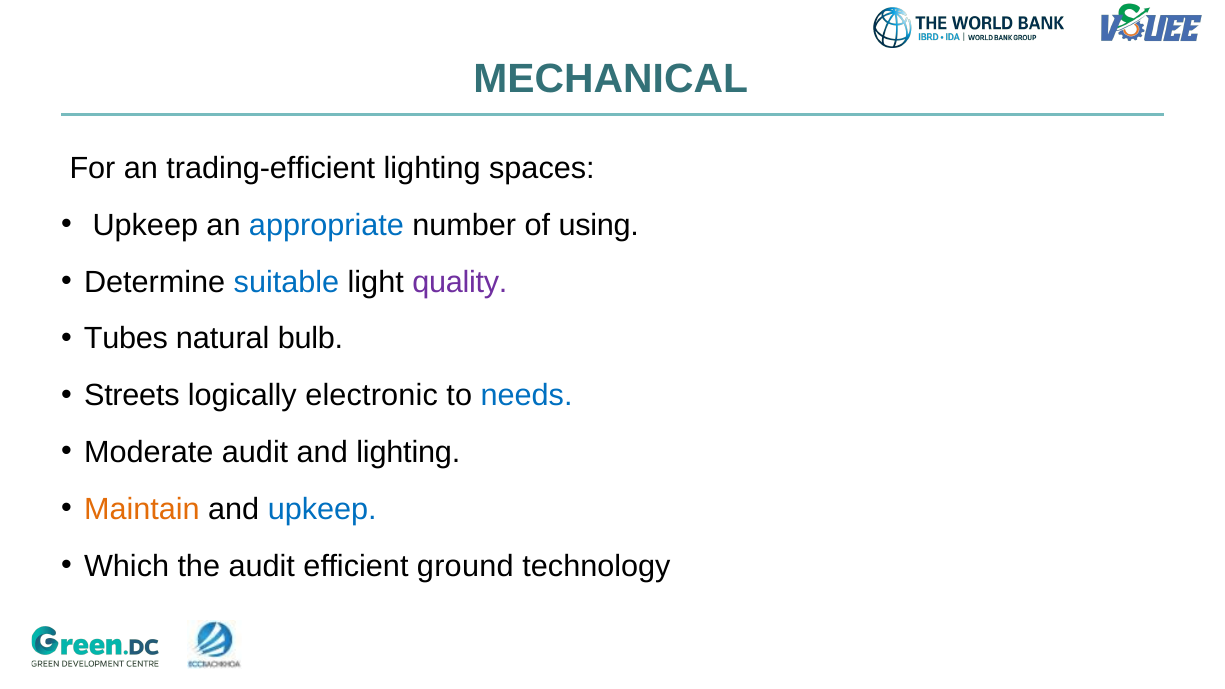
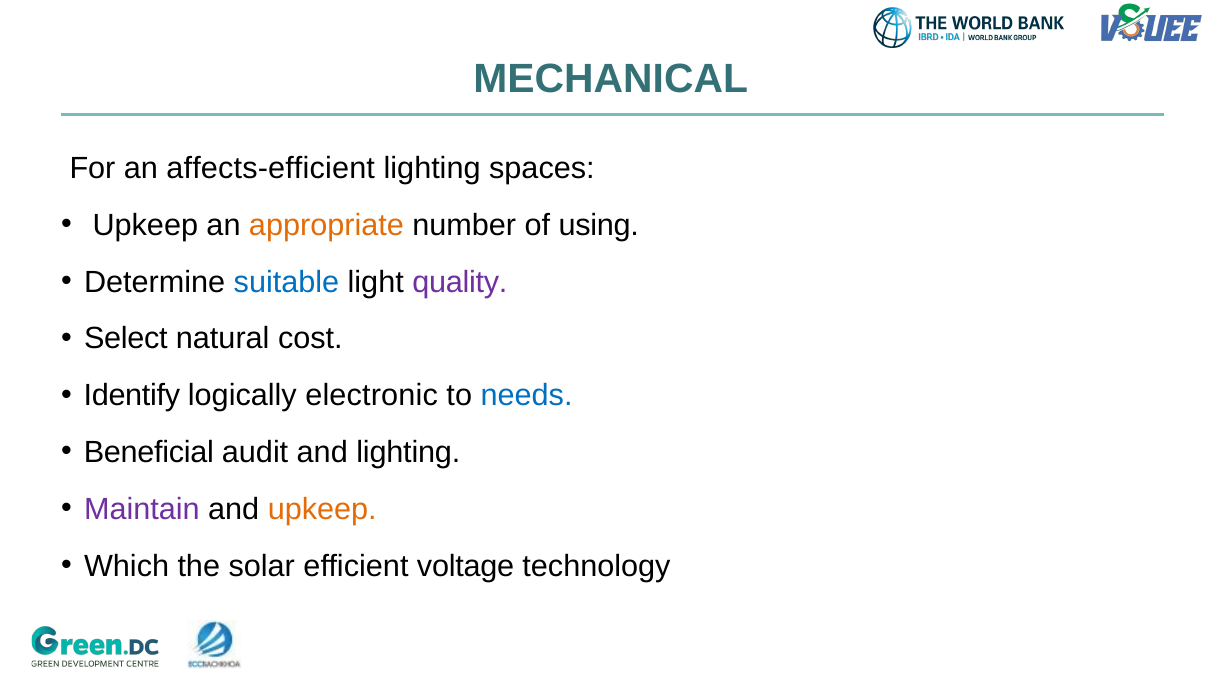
trading-efficient: trading-efficient -> affects-efficient
appropriate colour: blue -> orange
Tubes: Tubes -> Select
bulb: bulb -> cost
Streets: Streets -> Identify
Moderate: Moderate -> Beneficial
Maintain colour: orange -> purple
upkeep at (322, 509) colour: blue -> orange
the audit: audit -> solar
ground: ground -> voltage
